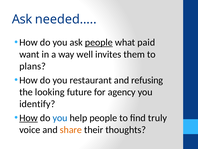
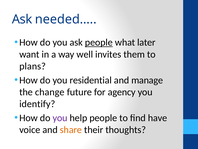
paid: paid -> later
restaurant: restaurant -> residential
refusing: refusing -> manage
looking: looking -> change
How at (29, 118) underline: present -> none
you at (60, 118) colour: blue -> purple
truly: truly -> have
